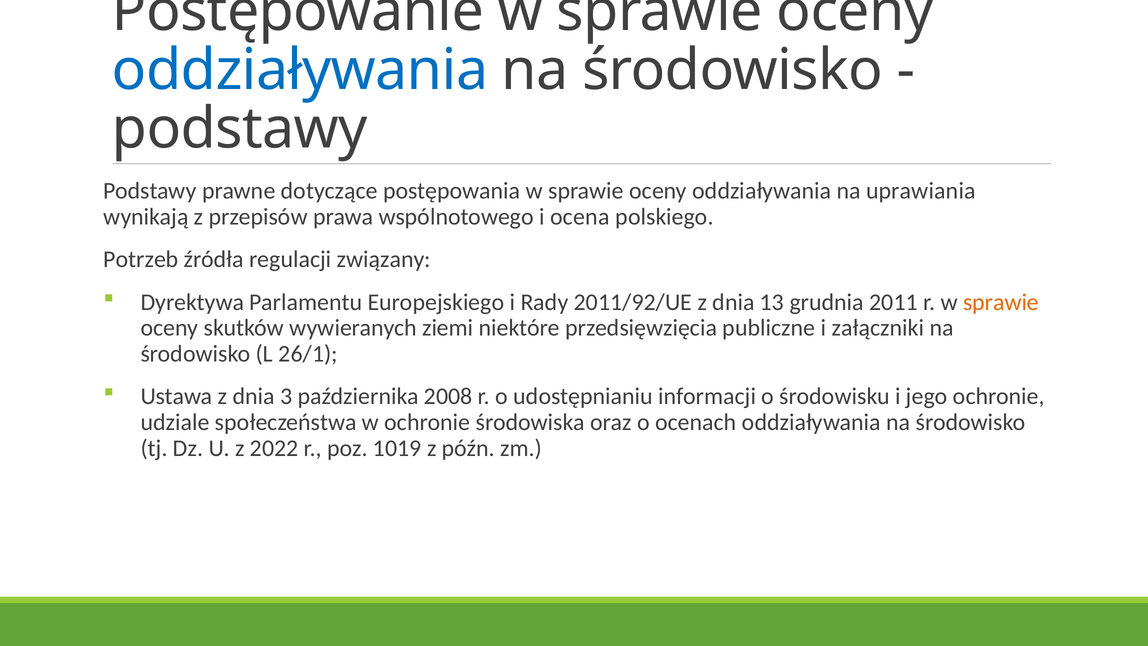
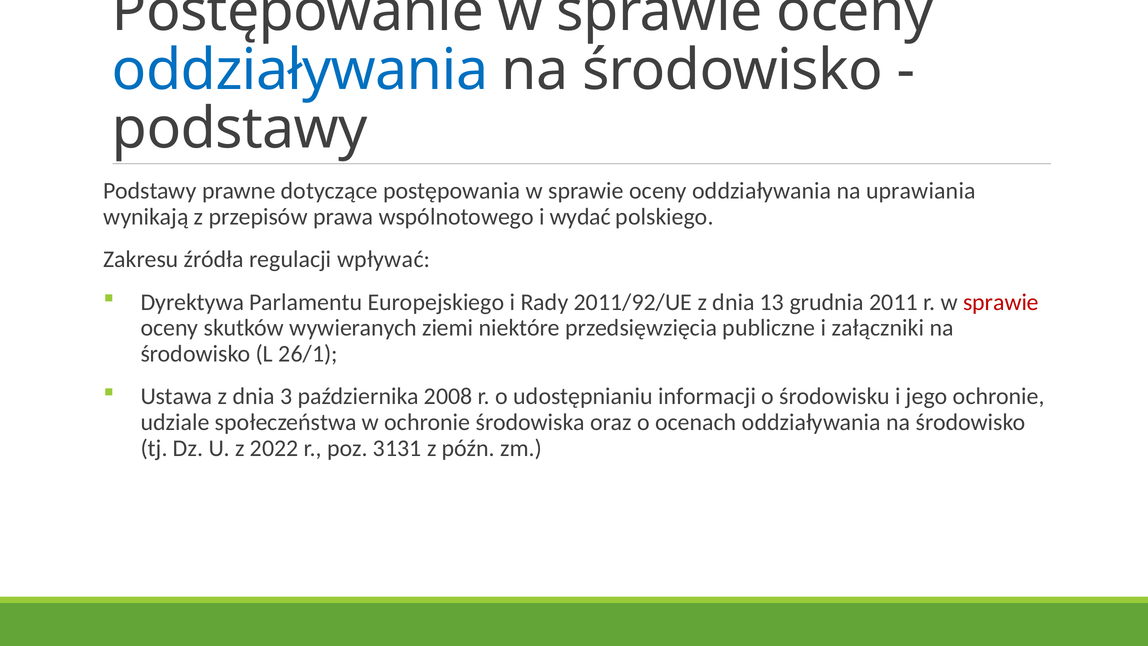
ocena: ocena -> wydać
Potrzeb: Potrzeb -> Zakresu
związany: związany -> wpływać
sprawie at (1001, 302) colour: orange -> red
1019: 1019 -> 3131
